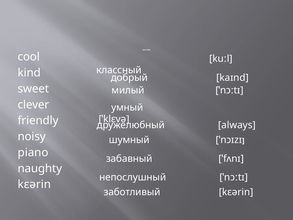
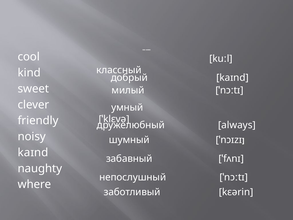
piano at (33, 152): piano -> kaɪnd
kɛərin at (34, 184): kɛərin -> where
